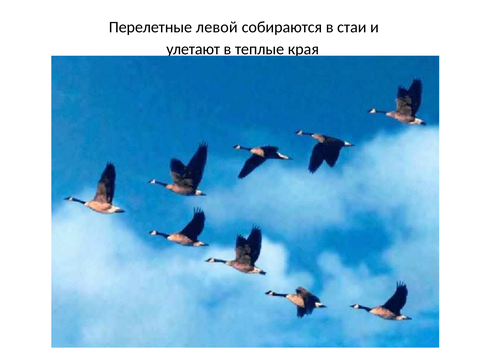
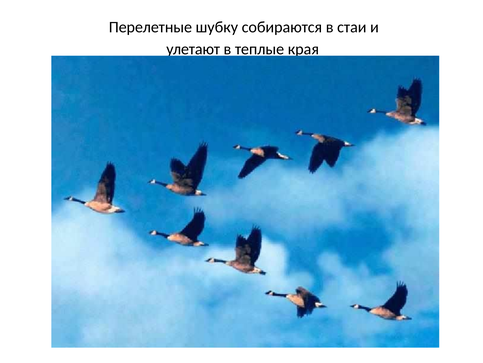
левой: левой -> шубку
